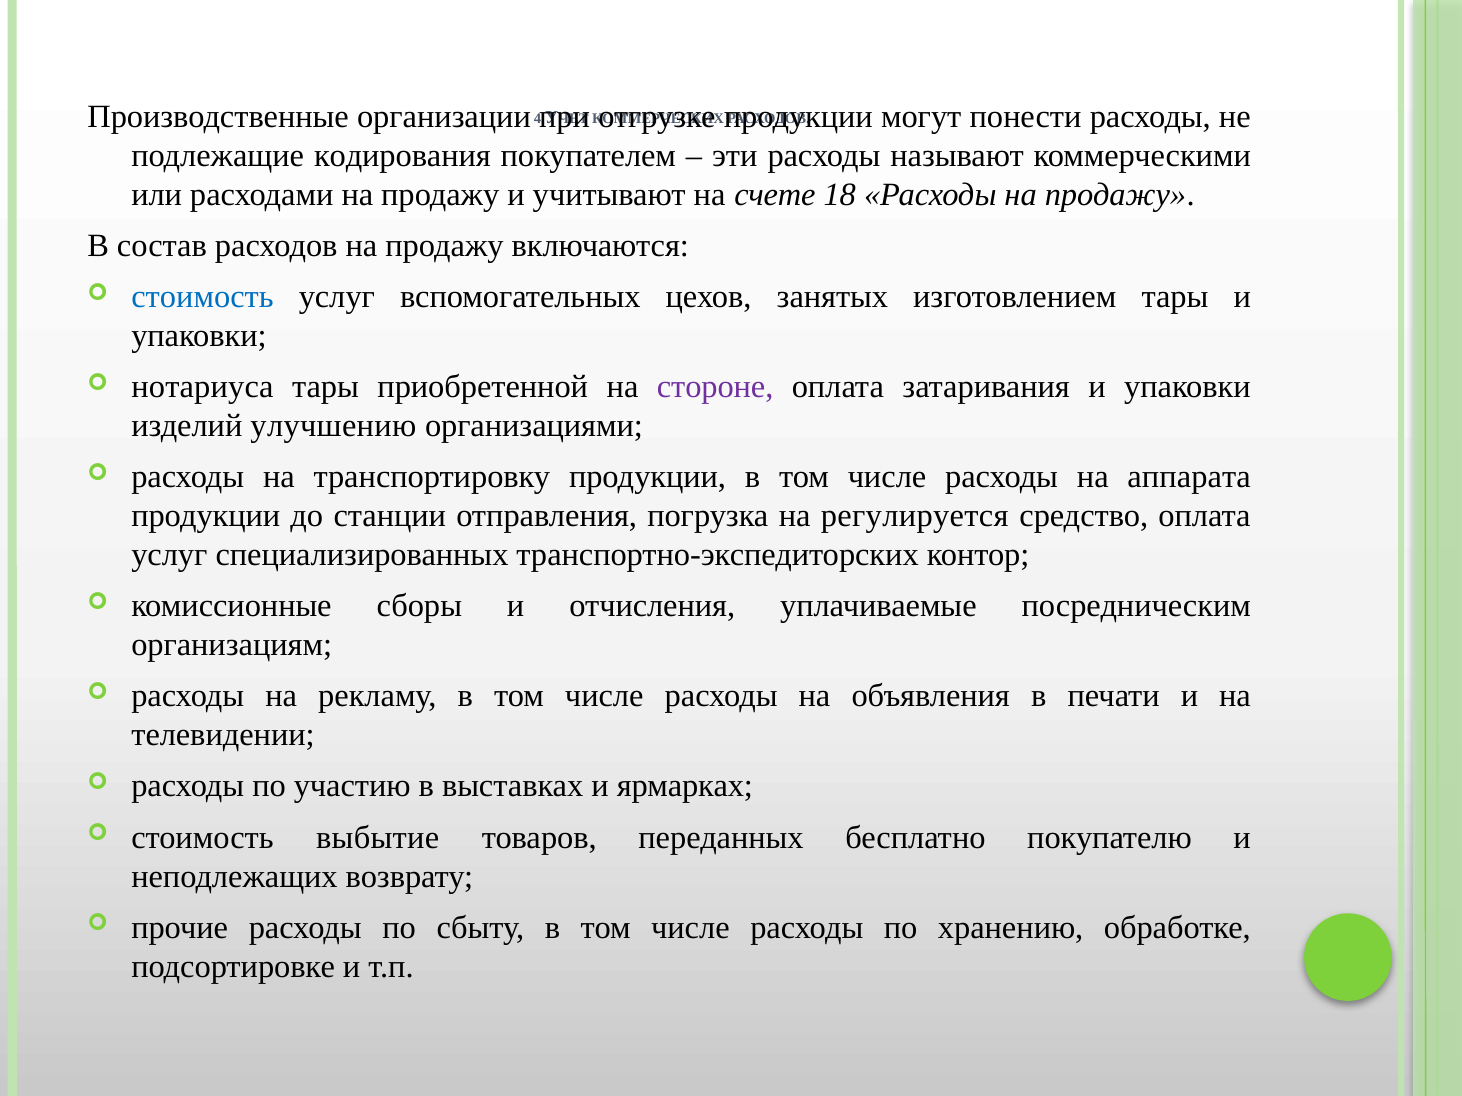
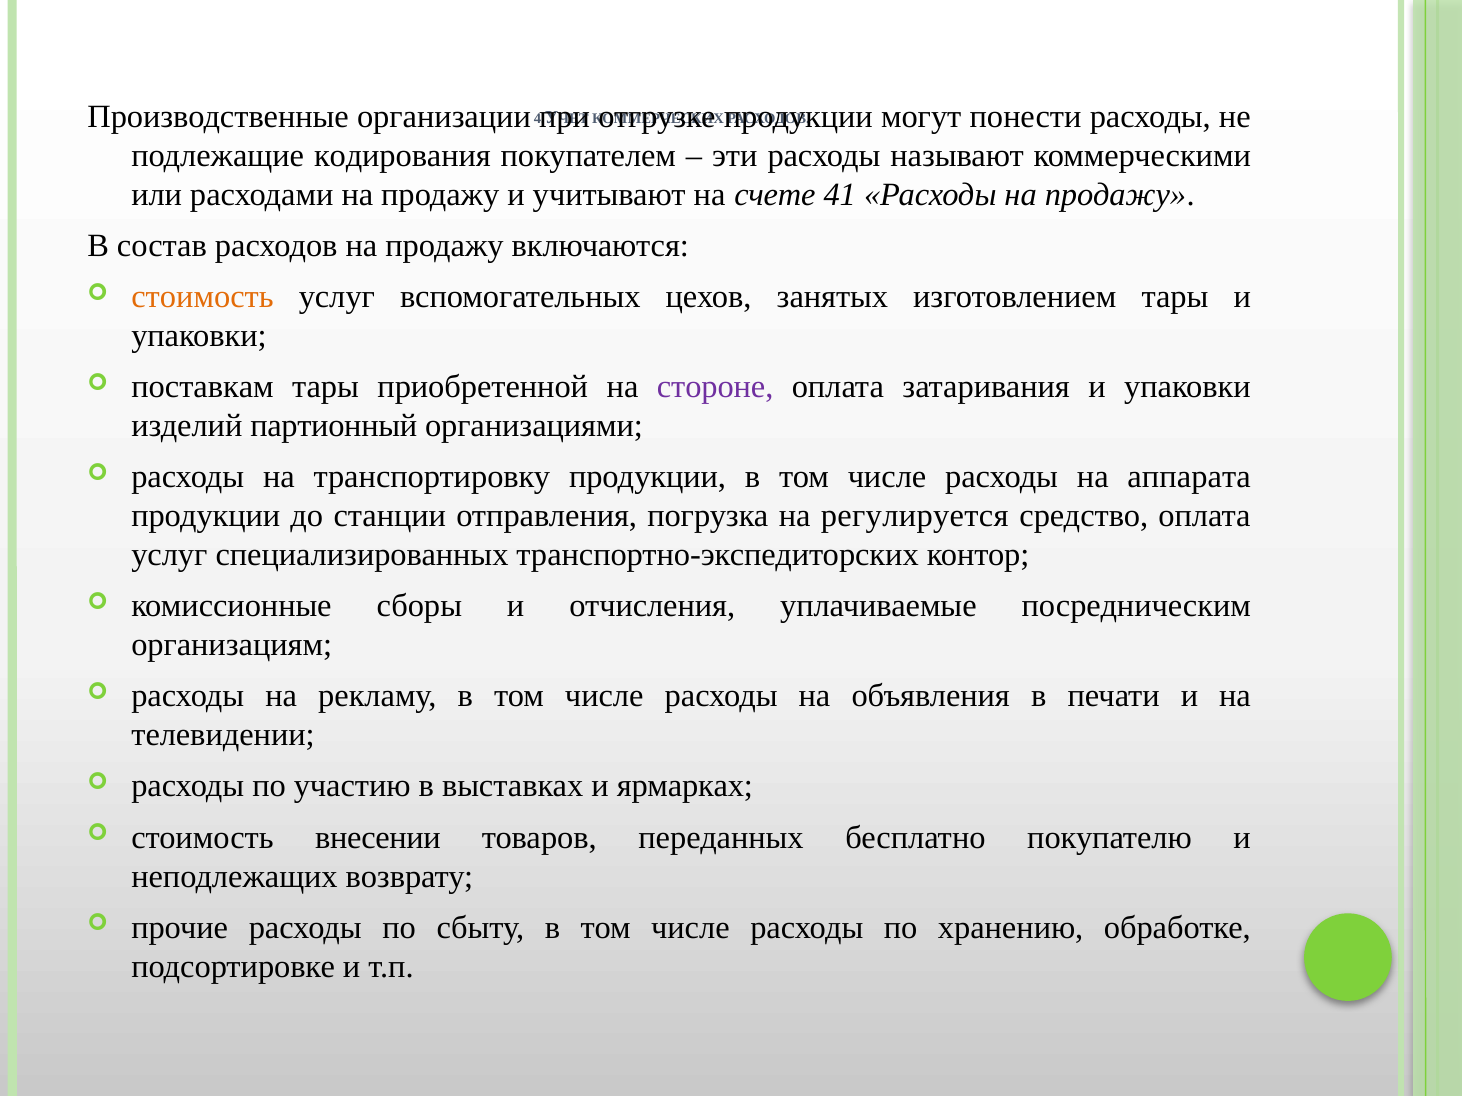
18: 18 -> 41
стоимость at (202, 297) colour: blue -> orange
нотариуса: нотариуса -> поставкам
улучшению: улучшению -> партионный
выбытие: выбытие -> внесении
